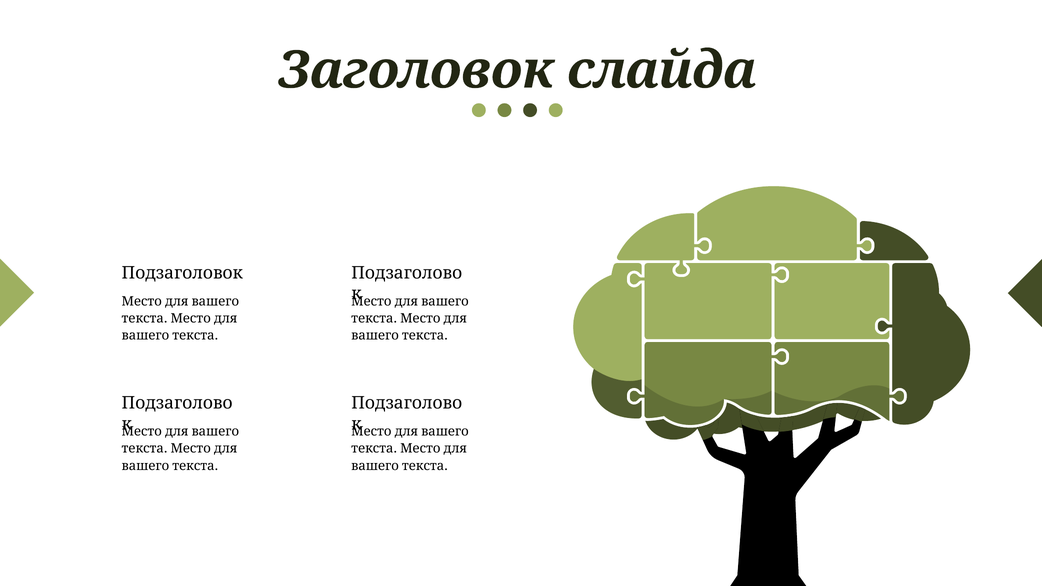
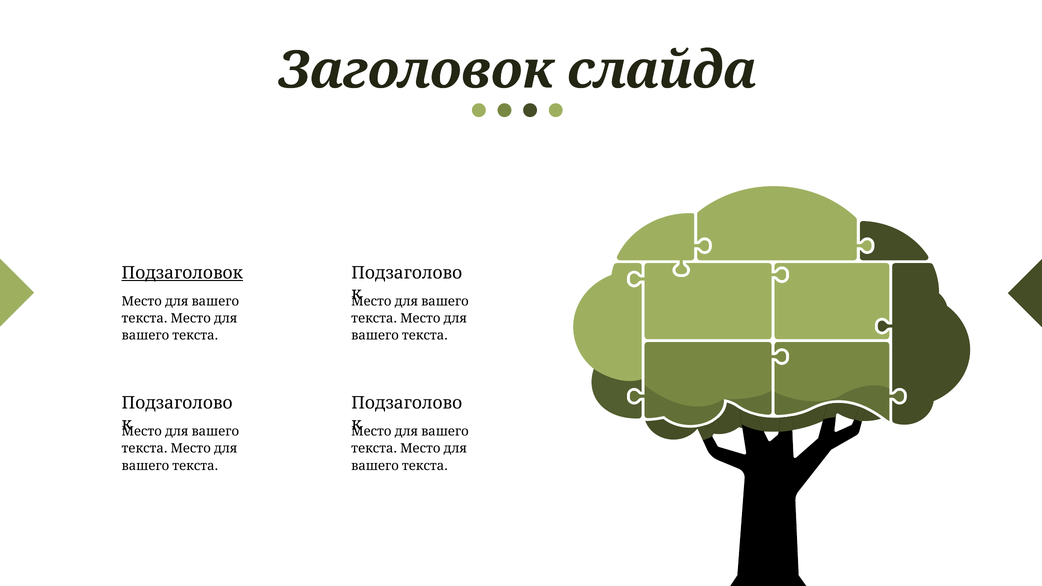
Подзаголовок underline: none -> present
